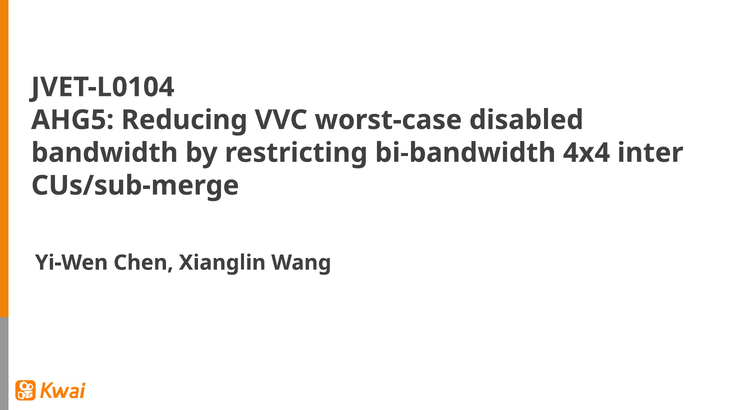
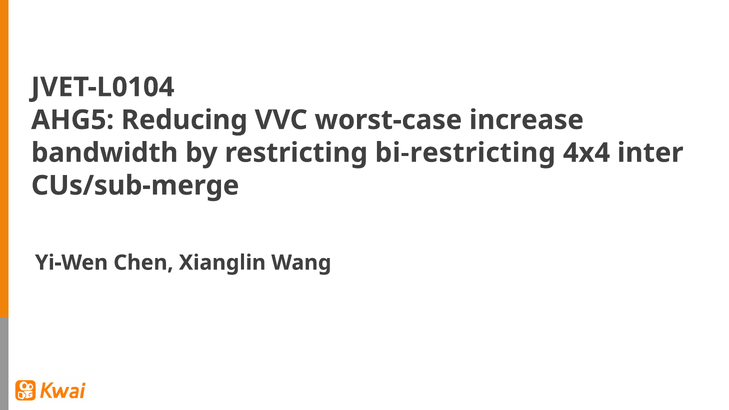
disabled: disabled -> increase
bi-bandwidth: bi-bandwidth -> bi-restricting
